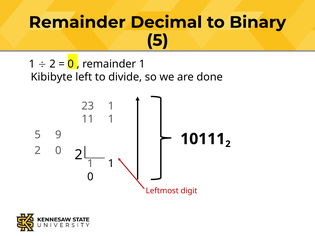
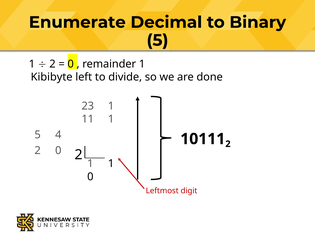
Remainder at (77, 22): Remainder -> Enumerate
9: 9 -> 4
